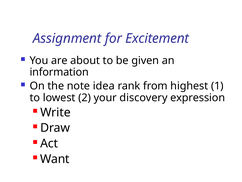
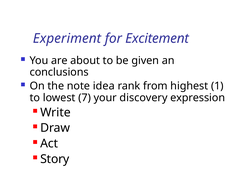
Assignment: Assignment -> Experiment
information: information -> conclusions
2: 2 -> 7
Want: Want -> Story
